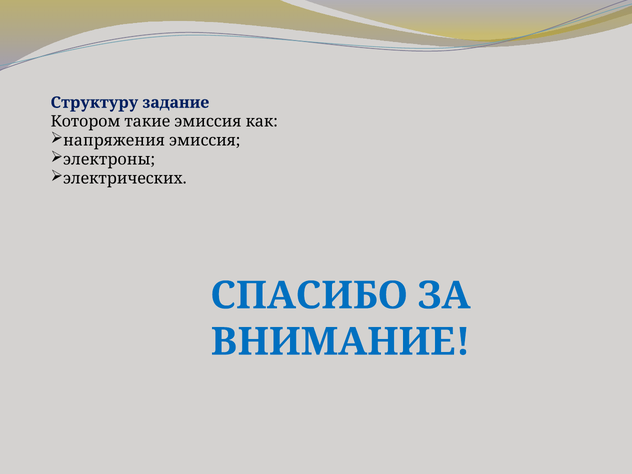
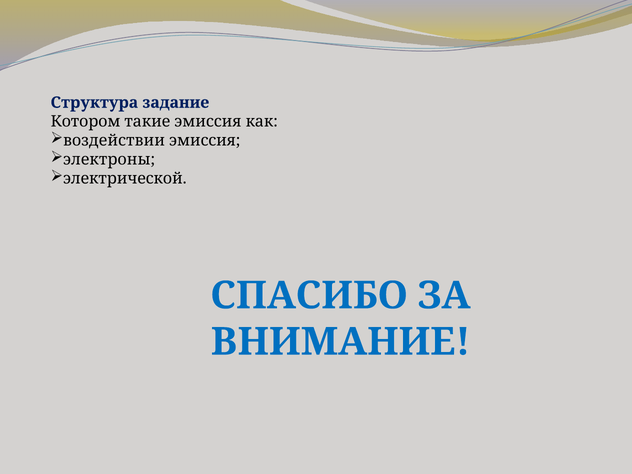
Структуру: Структуру -> Структура
напряжения: напряжения -> воздействии
электрических: электрических -> электрической
